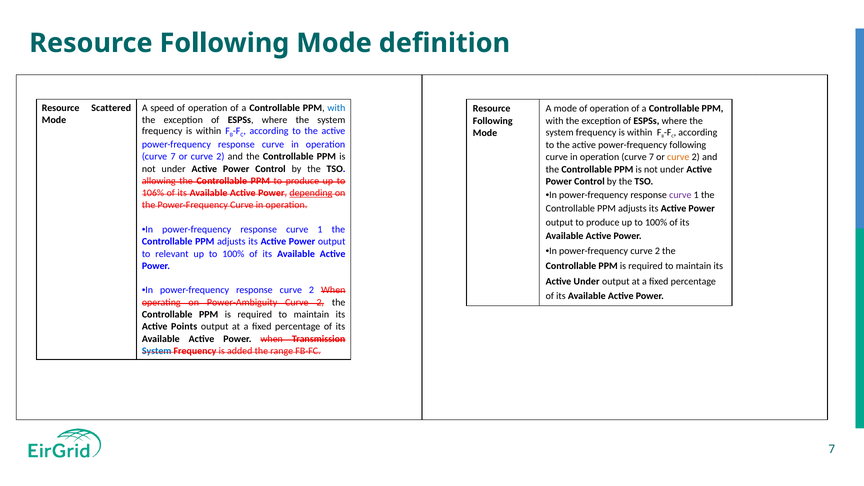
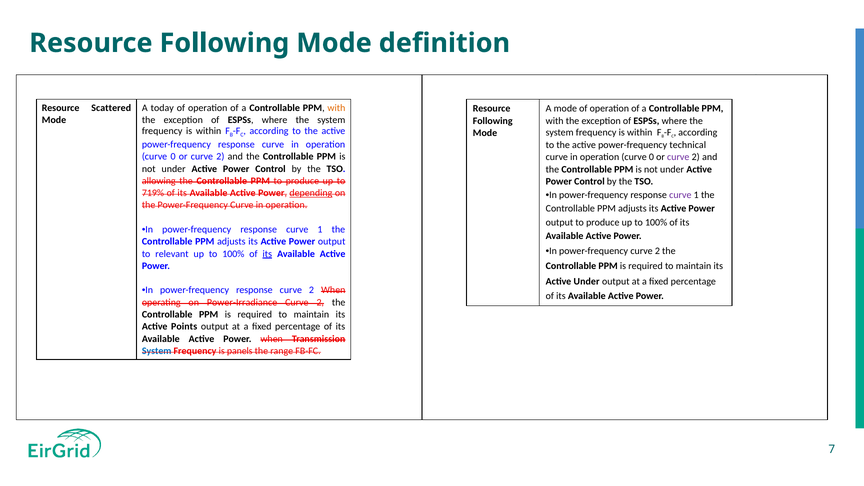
speed: speed -> today
with at (336, 108) colour: blue -> orange
power-frequency following: following -> technical
7 at (173, 157): 7 -> 0
7 at (651, 157): 7 -> 0
curve at (678, 157) colour: orange -> purple
106%: 106% -> 719%
its at (267, 254) underline: none -> present
Power-Ambiguity: Power-Ambiguity -> Power-Irradiance
added: added -> panels
